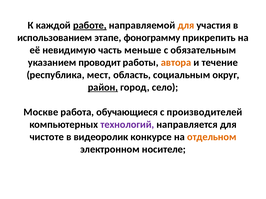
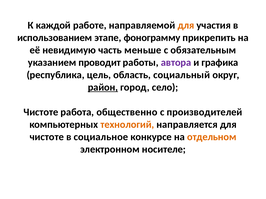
работе underline: present -> none
автора colour: orange -> purple
течение: течение -> графика
мест: мест -> цель
социальным: социальным -> социальный
Москве at (41, 112): Москве -> Чистоте
обучающиеся: обучающиеся -> общественно
технологий colour: purple -> orange
видеоролик: видеоролик -> социальное
